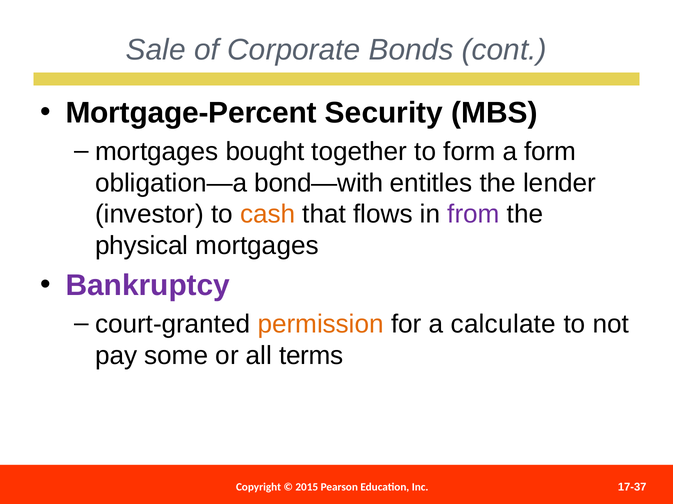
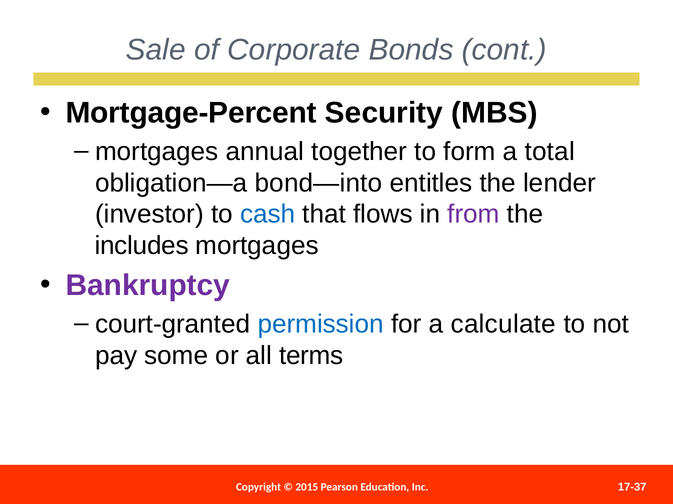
bought: bought -> annual
a form: form -> total
bond—with: bond—with -> bond—into
cash colour: orange -> blue
physical: physical -> includes
permission colour: orange -> blue
